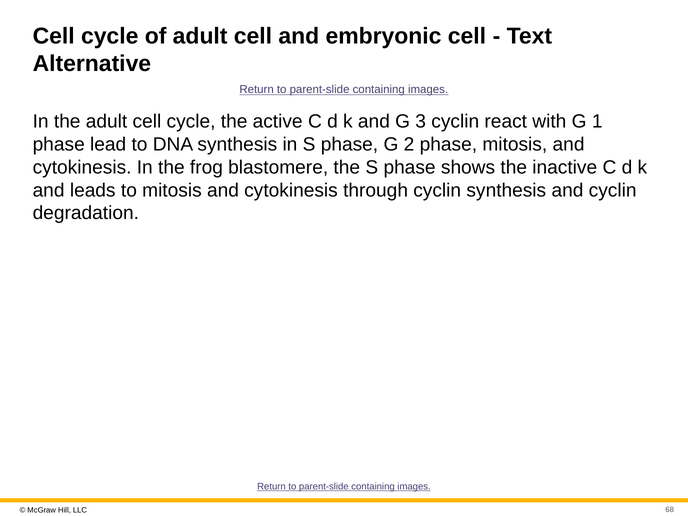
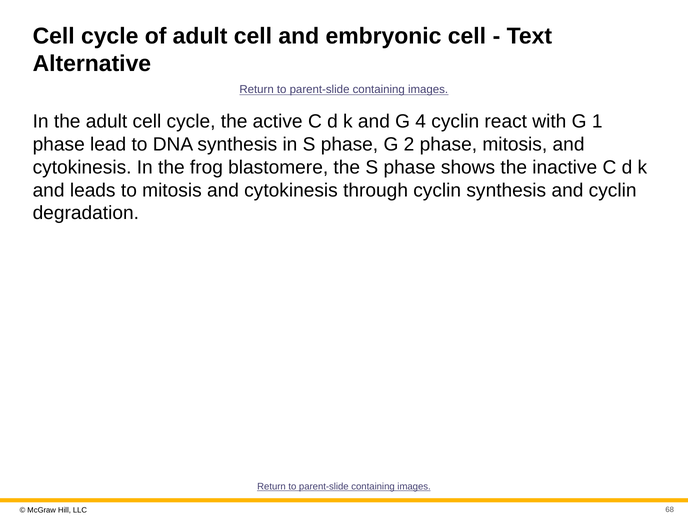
3: 3 -> 4
